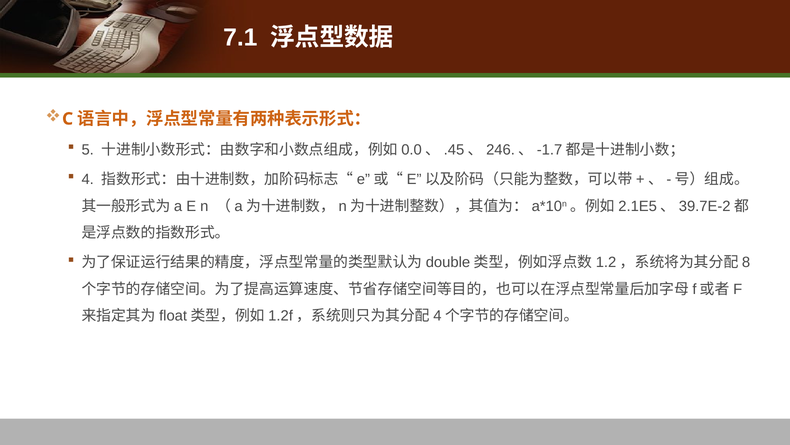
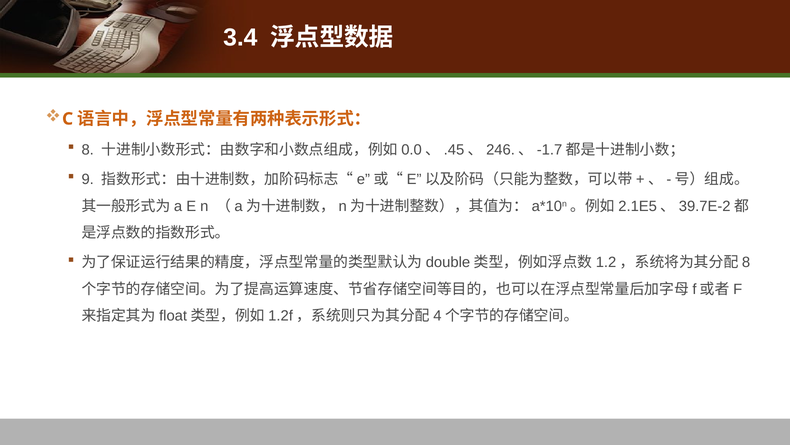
7.1: 7.1 -> 3.4
5: 5 -> 8
4: 4 -> 9
